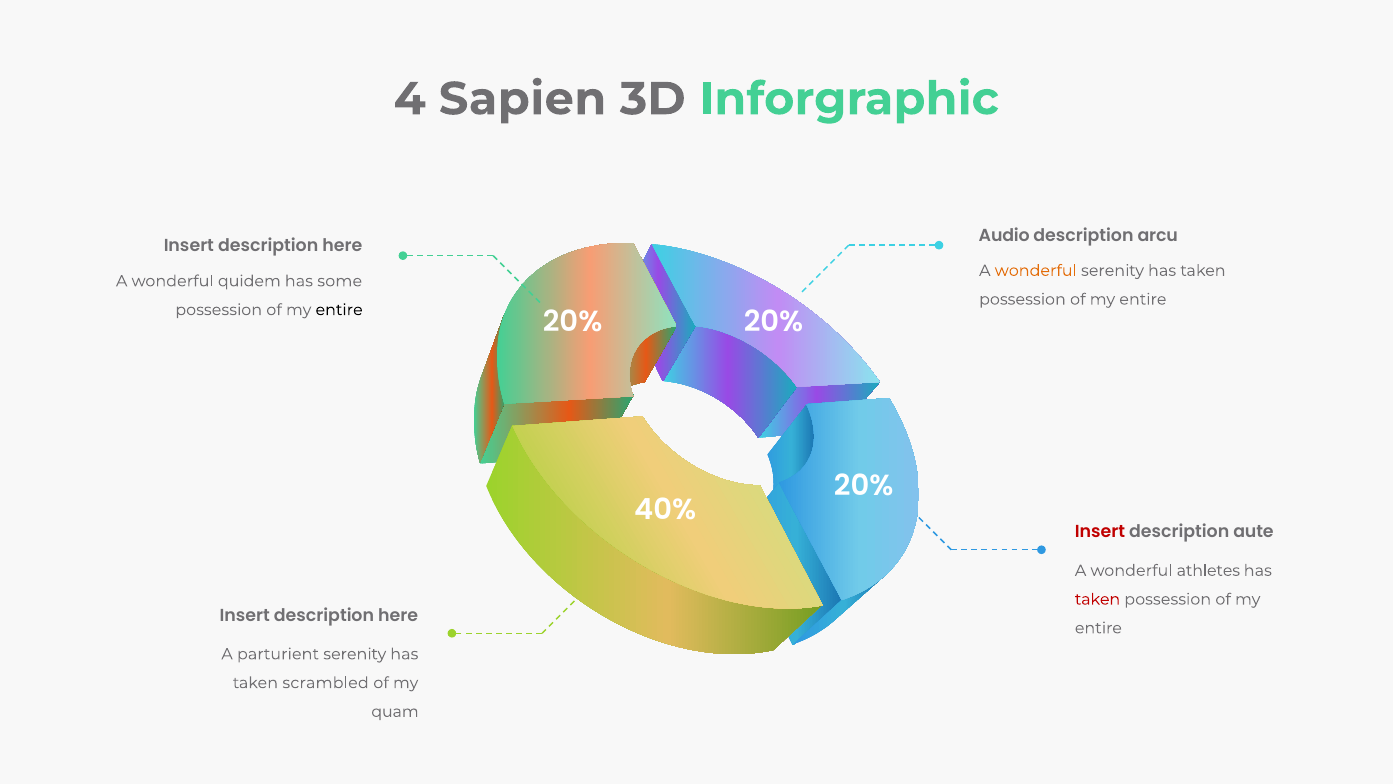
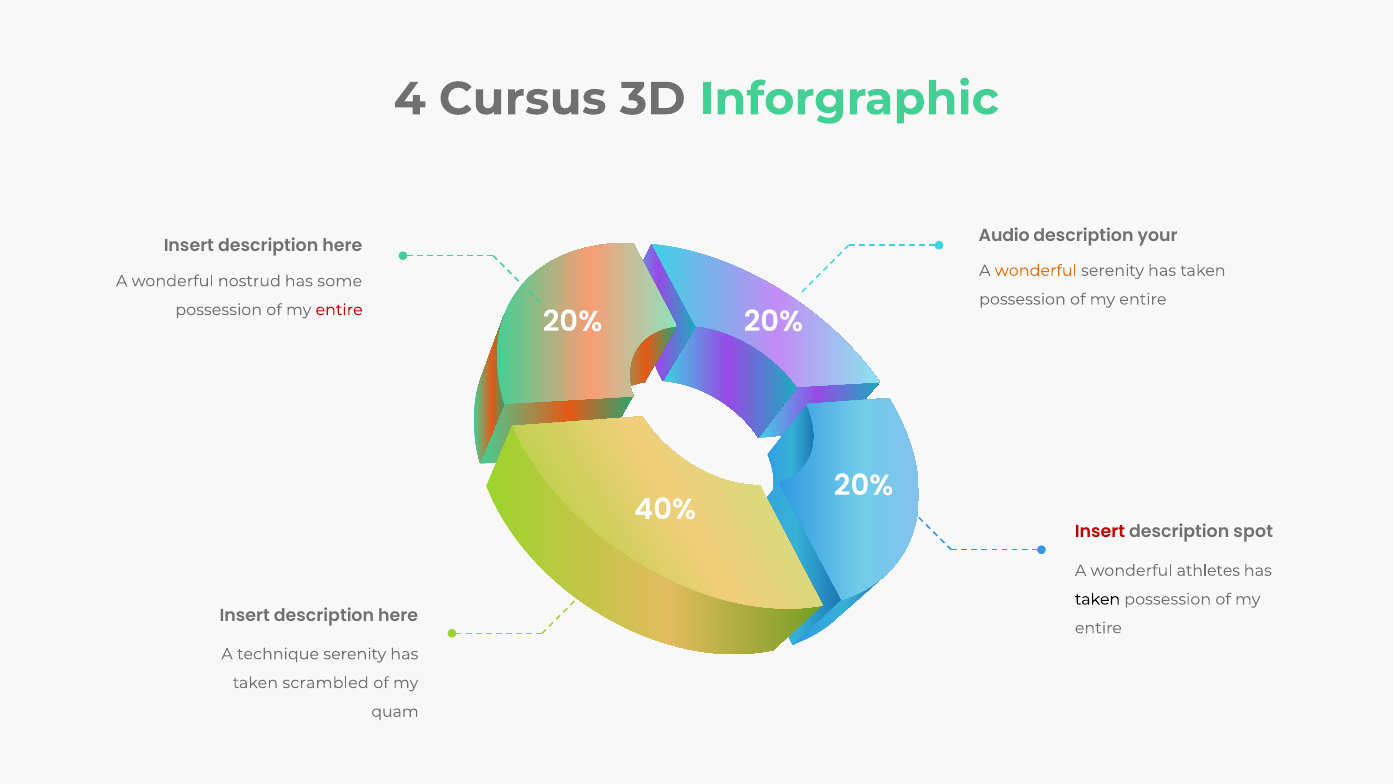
Sapien: Sapien -> Cursus
arcu: arcu -> your
quidem: quidem -> nostrud
entire at (339, 310) colour: black -> red
aute: aute -> spot
taken at (1098, 599) colour: red -> black
parturient: parturient -> technique
